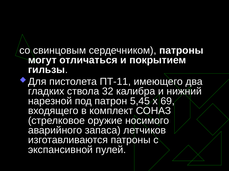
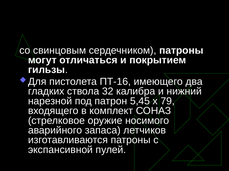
ПТ-11: ПТ-11 -> ПТ-16
69: 69 -> 79
